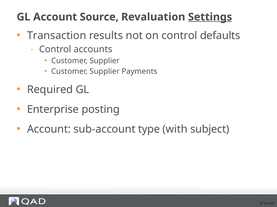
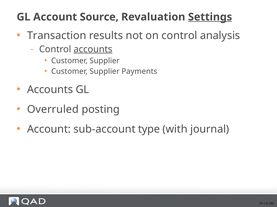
defaults: defaults -> analysis
accounts at (93, 49) underline: none -> present
Required at (50, 90): Required -> Accounts
Enterprise: Enterprise -> Overruled
subject: subject -> journal
